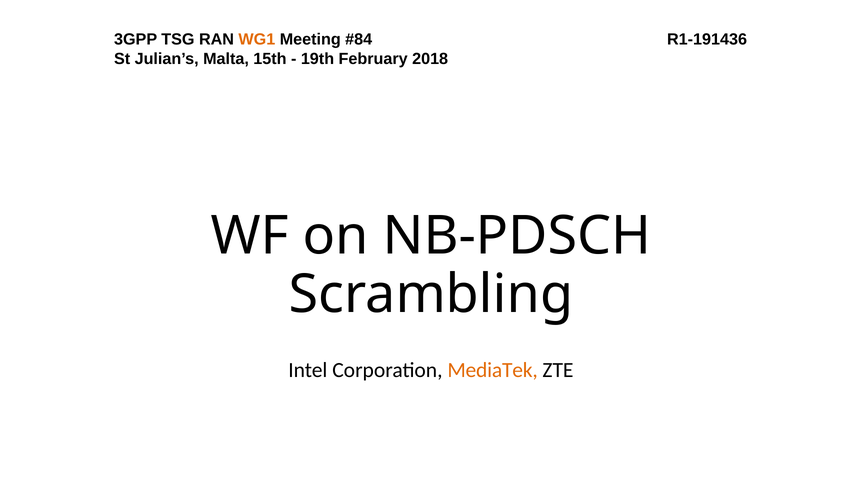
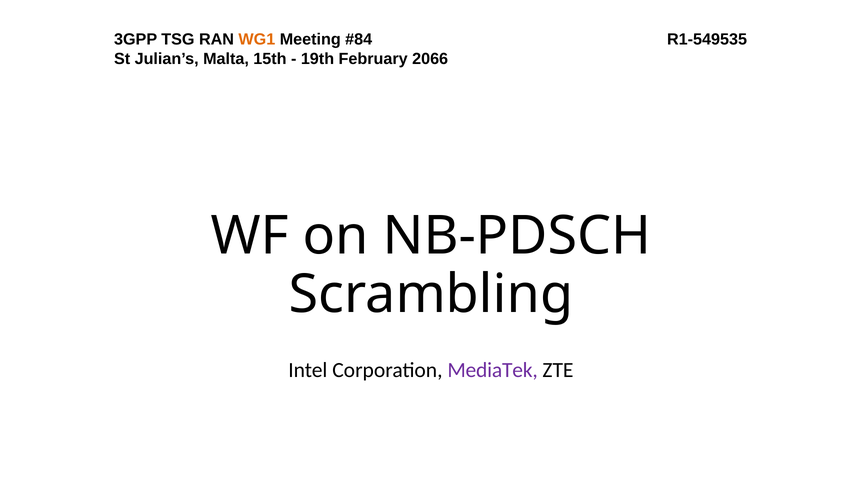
R1-191436: R1-191436 -> R1-549535
2018: 2018 -> 2066
MediaTek colour: orange -> purple
